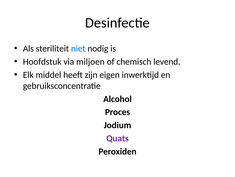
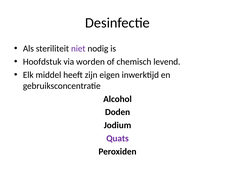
niet colour: blue -> purple
miljoen: miljoen -> worden
Proces: Proces -> Doden
